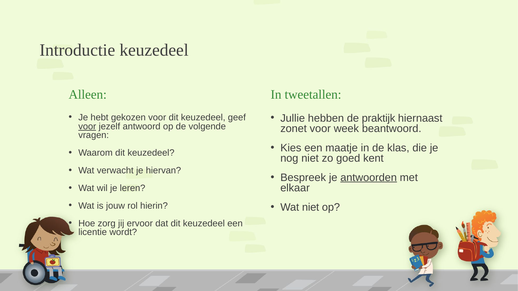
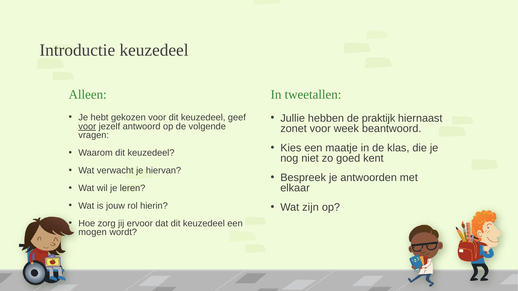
antwoorden underline: present -> none
Wat niet: niet -> zijn
licentie: licentie -> mogen
